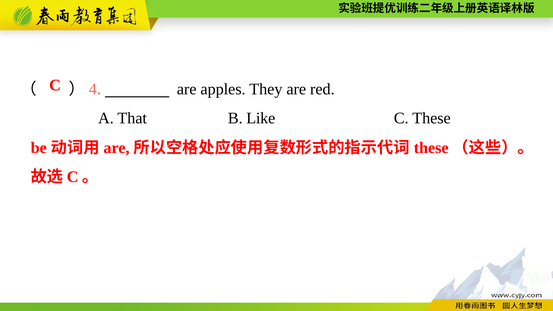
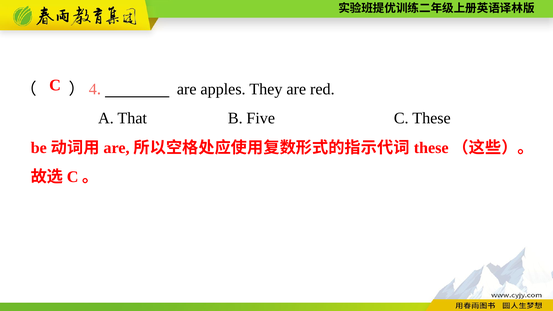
Like: Like -> Five
